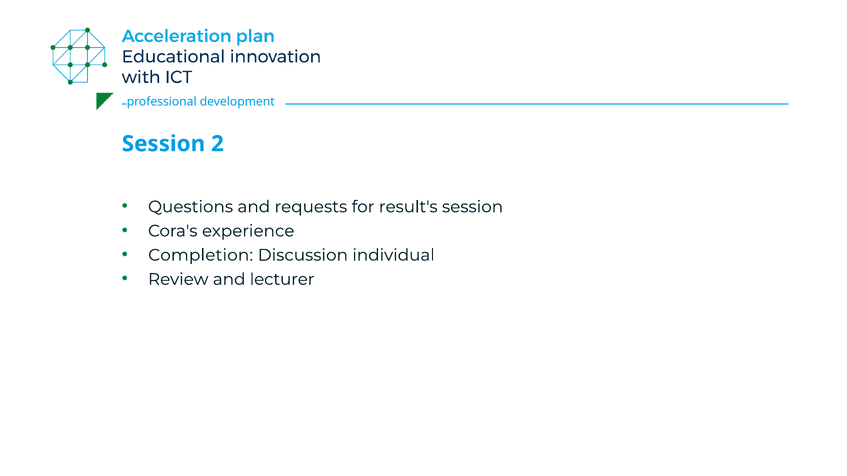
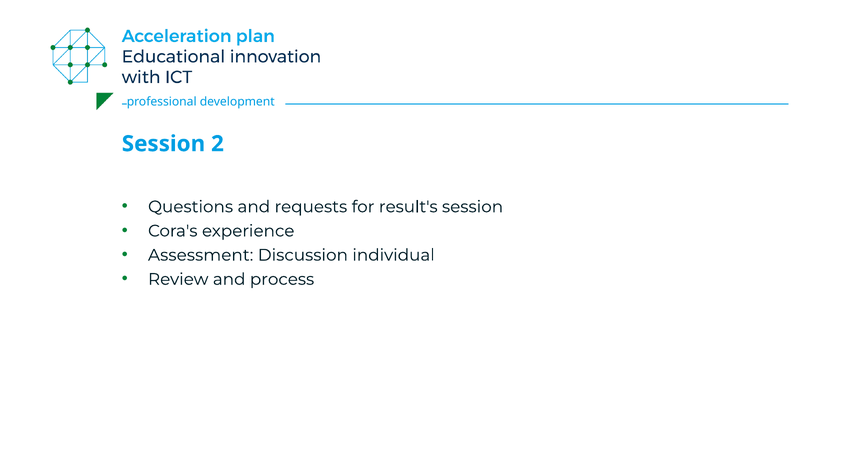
Completion: Completion -> Assessment
lecturer: lecturer -> process
